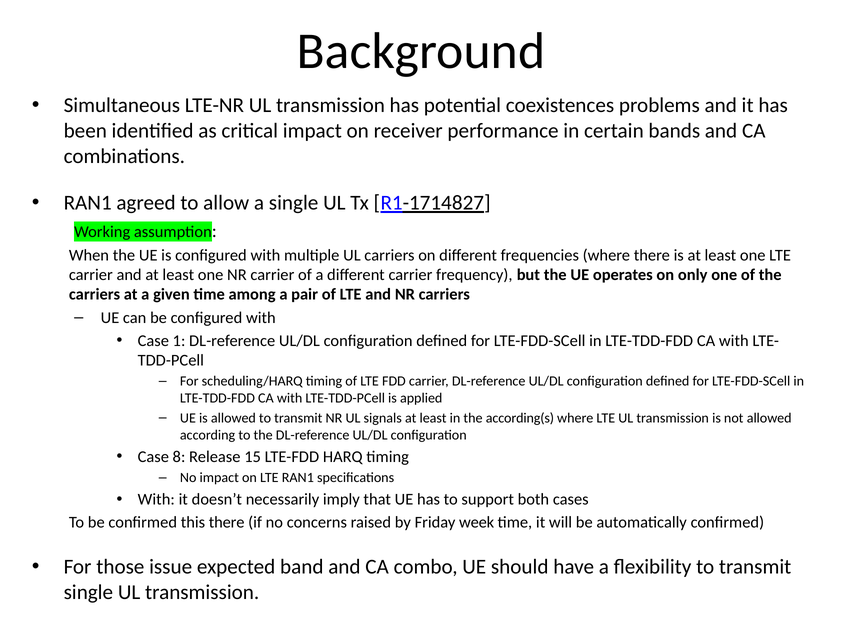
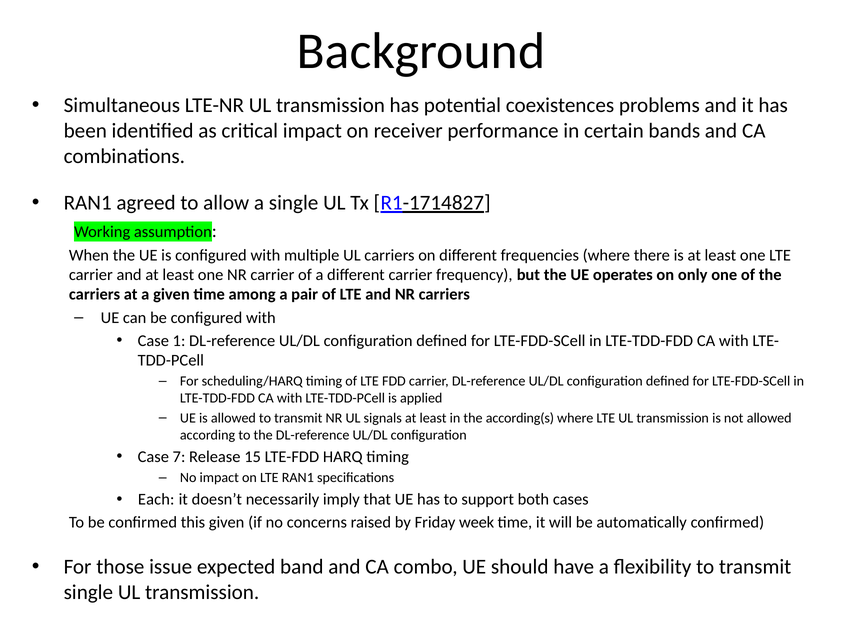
8: 8 -> 7
With at (156, 500): With -> Each
this there: there -> given
